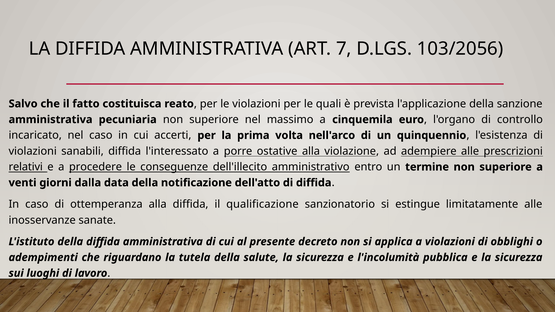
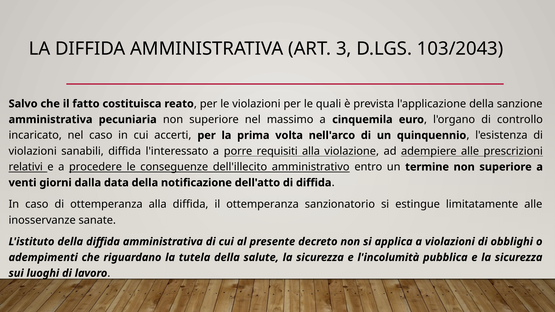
7: 7 -> 3
103/2056: 103/2056 -> 103/2043
ostative: ostative -> requisiti
il qualificazione: qualificazione -> ottemperanza
